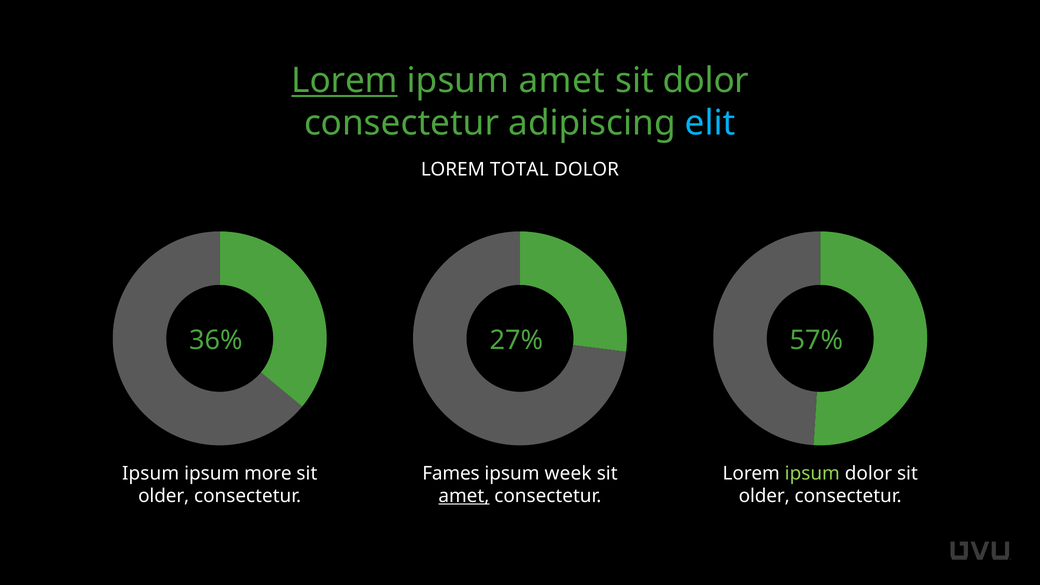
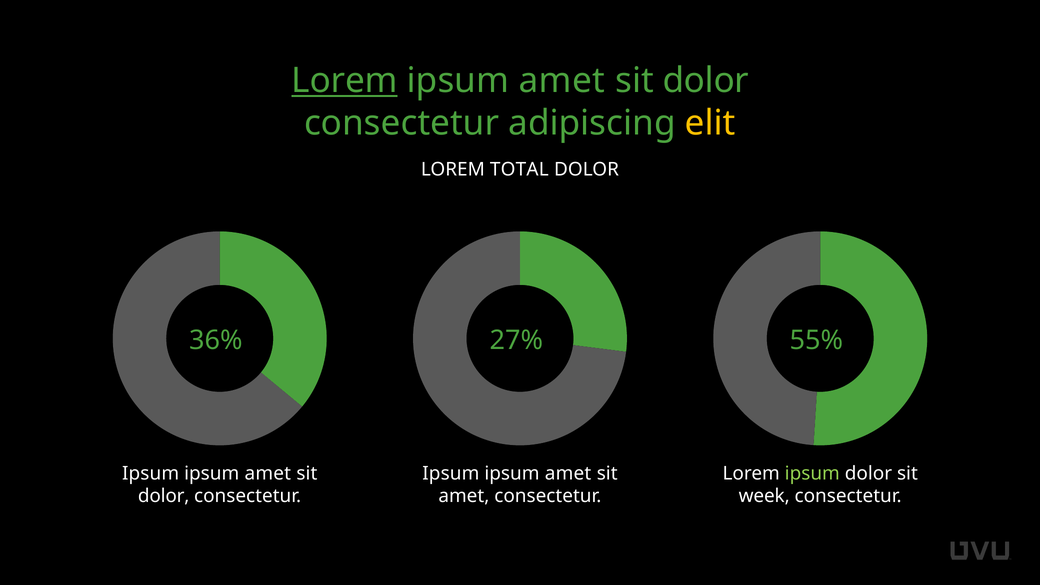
elit colour: light blue -> yellow
57%: 57% -> 55%
more at (268, 473): more -> amet
Fames at (451, 473): Fames -> Ipsum
week at (568, 473): week -> amet
older at (164, 496): older -> dolor
amet at (464, 496) underline: present -> none
older at (764, 496): older -> week
